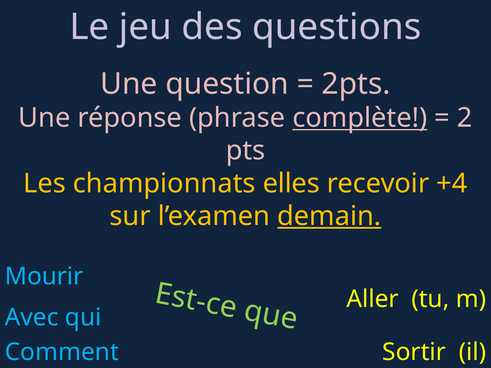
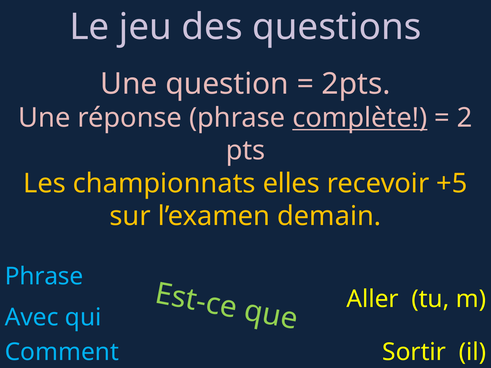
+4: +4 -> +5
demain underline: present -> none
Mourir at (44, 277): Mourir -> Phrase
